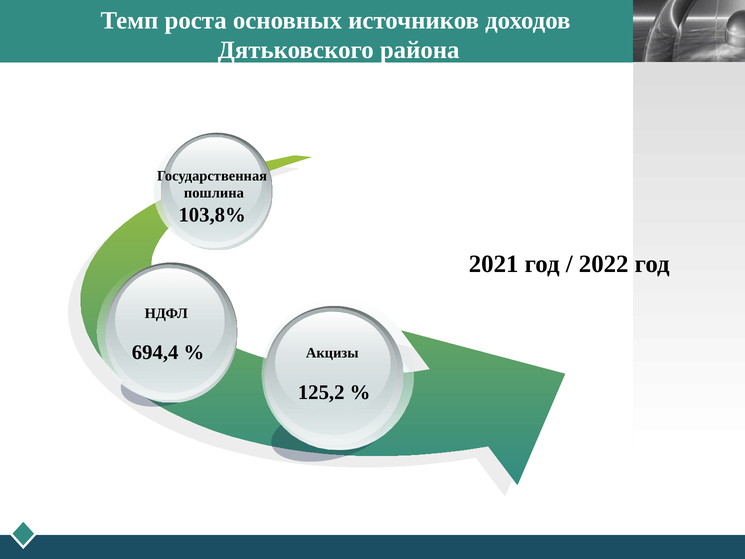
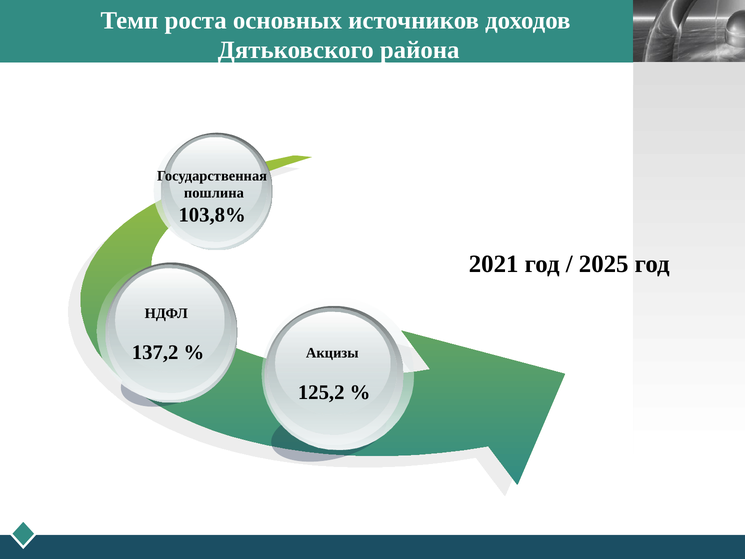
2022: 2022 -> 2025
694,4: 694,4 -> 137,2
